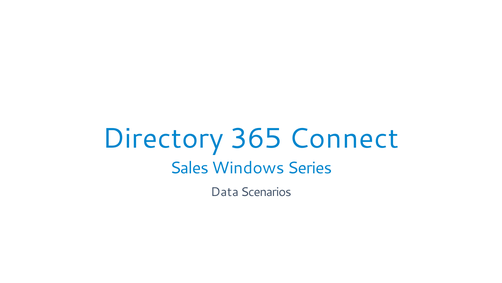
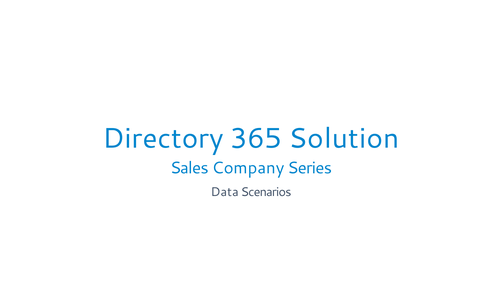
Connect: Connect -> Solution
Windows: Windows -> Company
